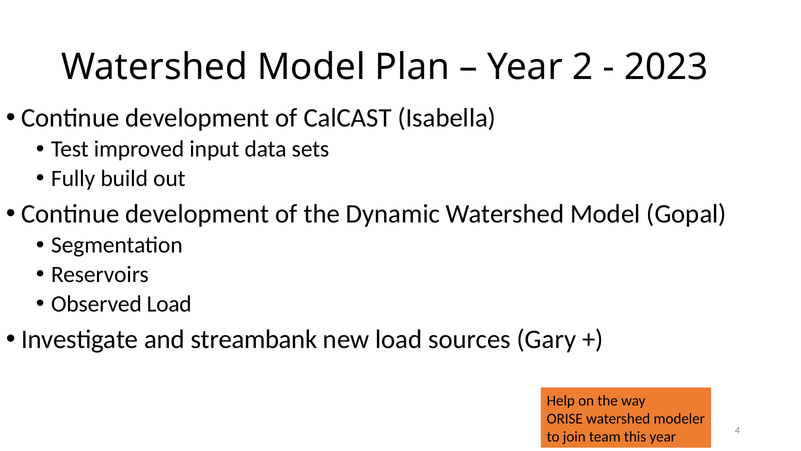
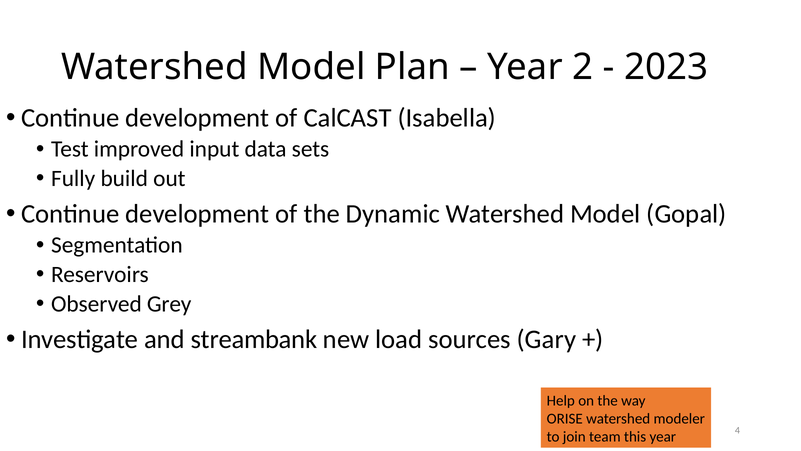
Observed Load: Load -> Grey
